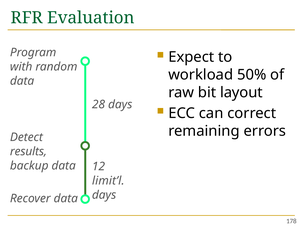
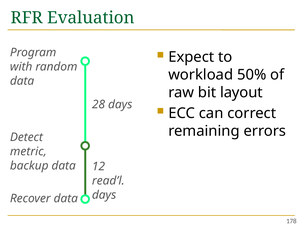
results: results -> metric
limit’l: limit’l -> read’l
